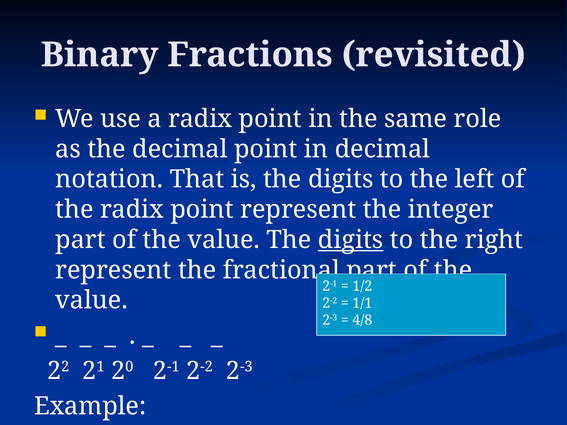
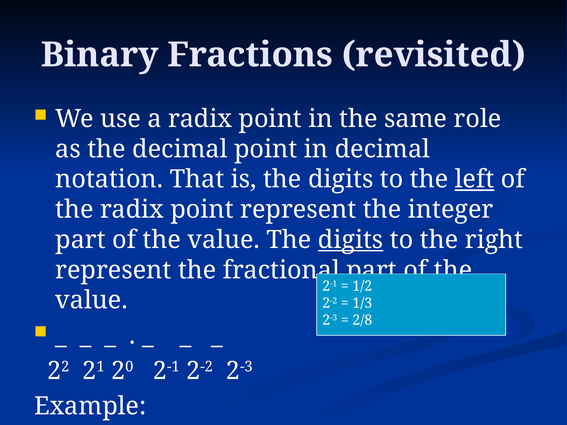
left underline: none -> present
1/1: 1/1 -> 1/3
4/8: 4/8 -> 2/8
